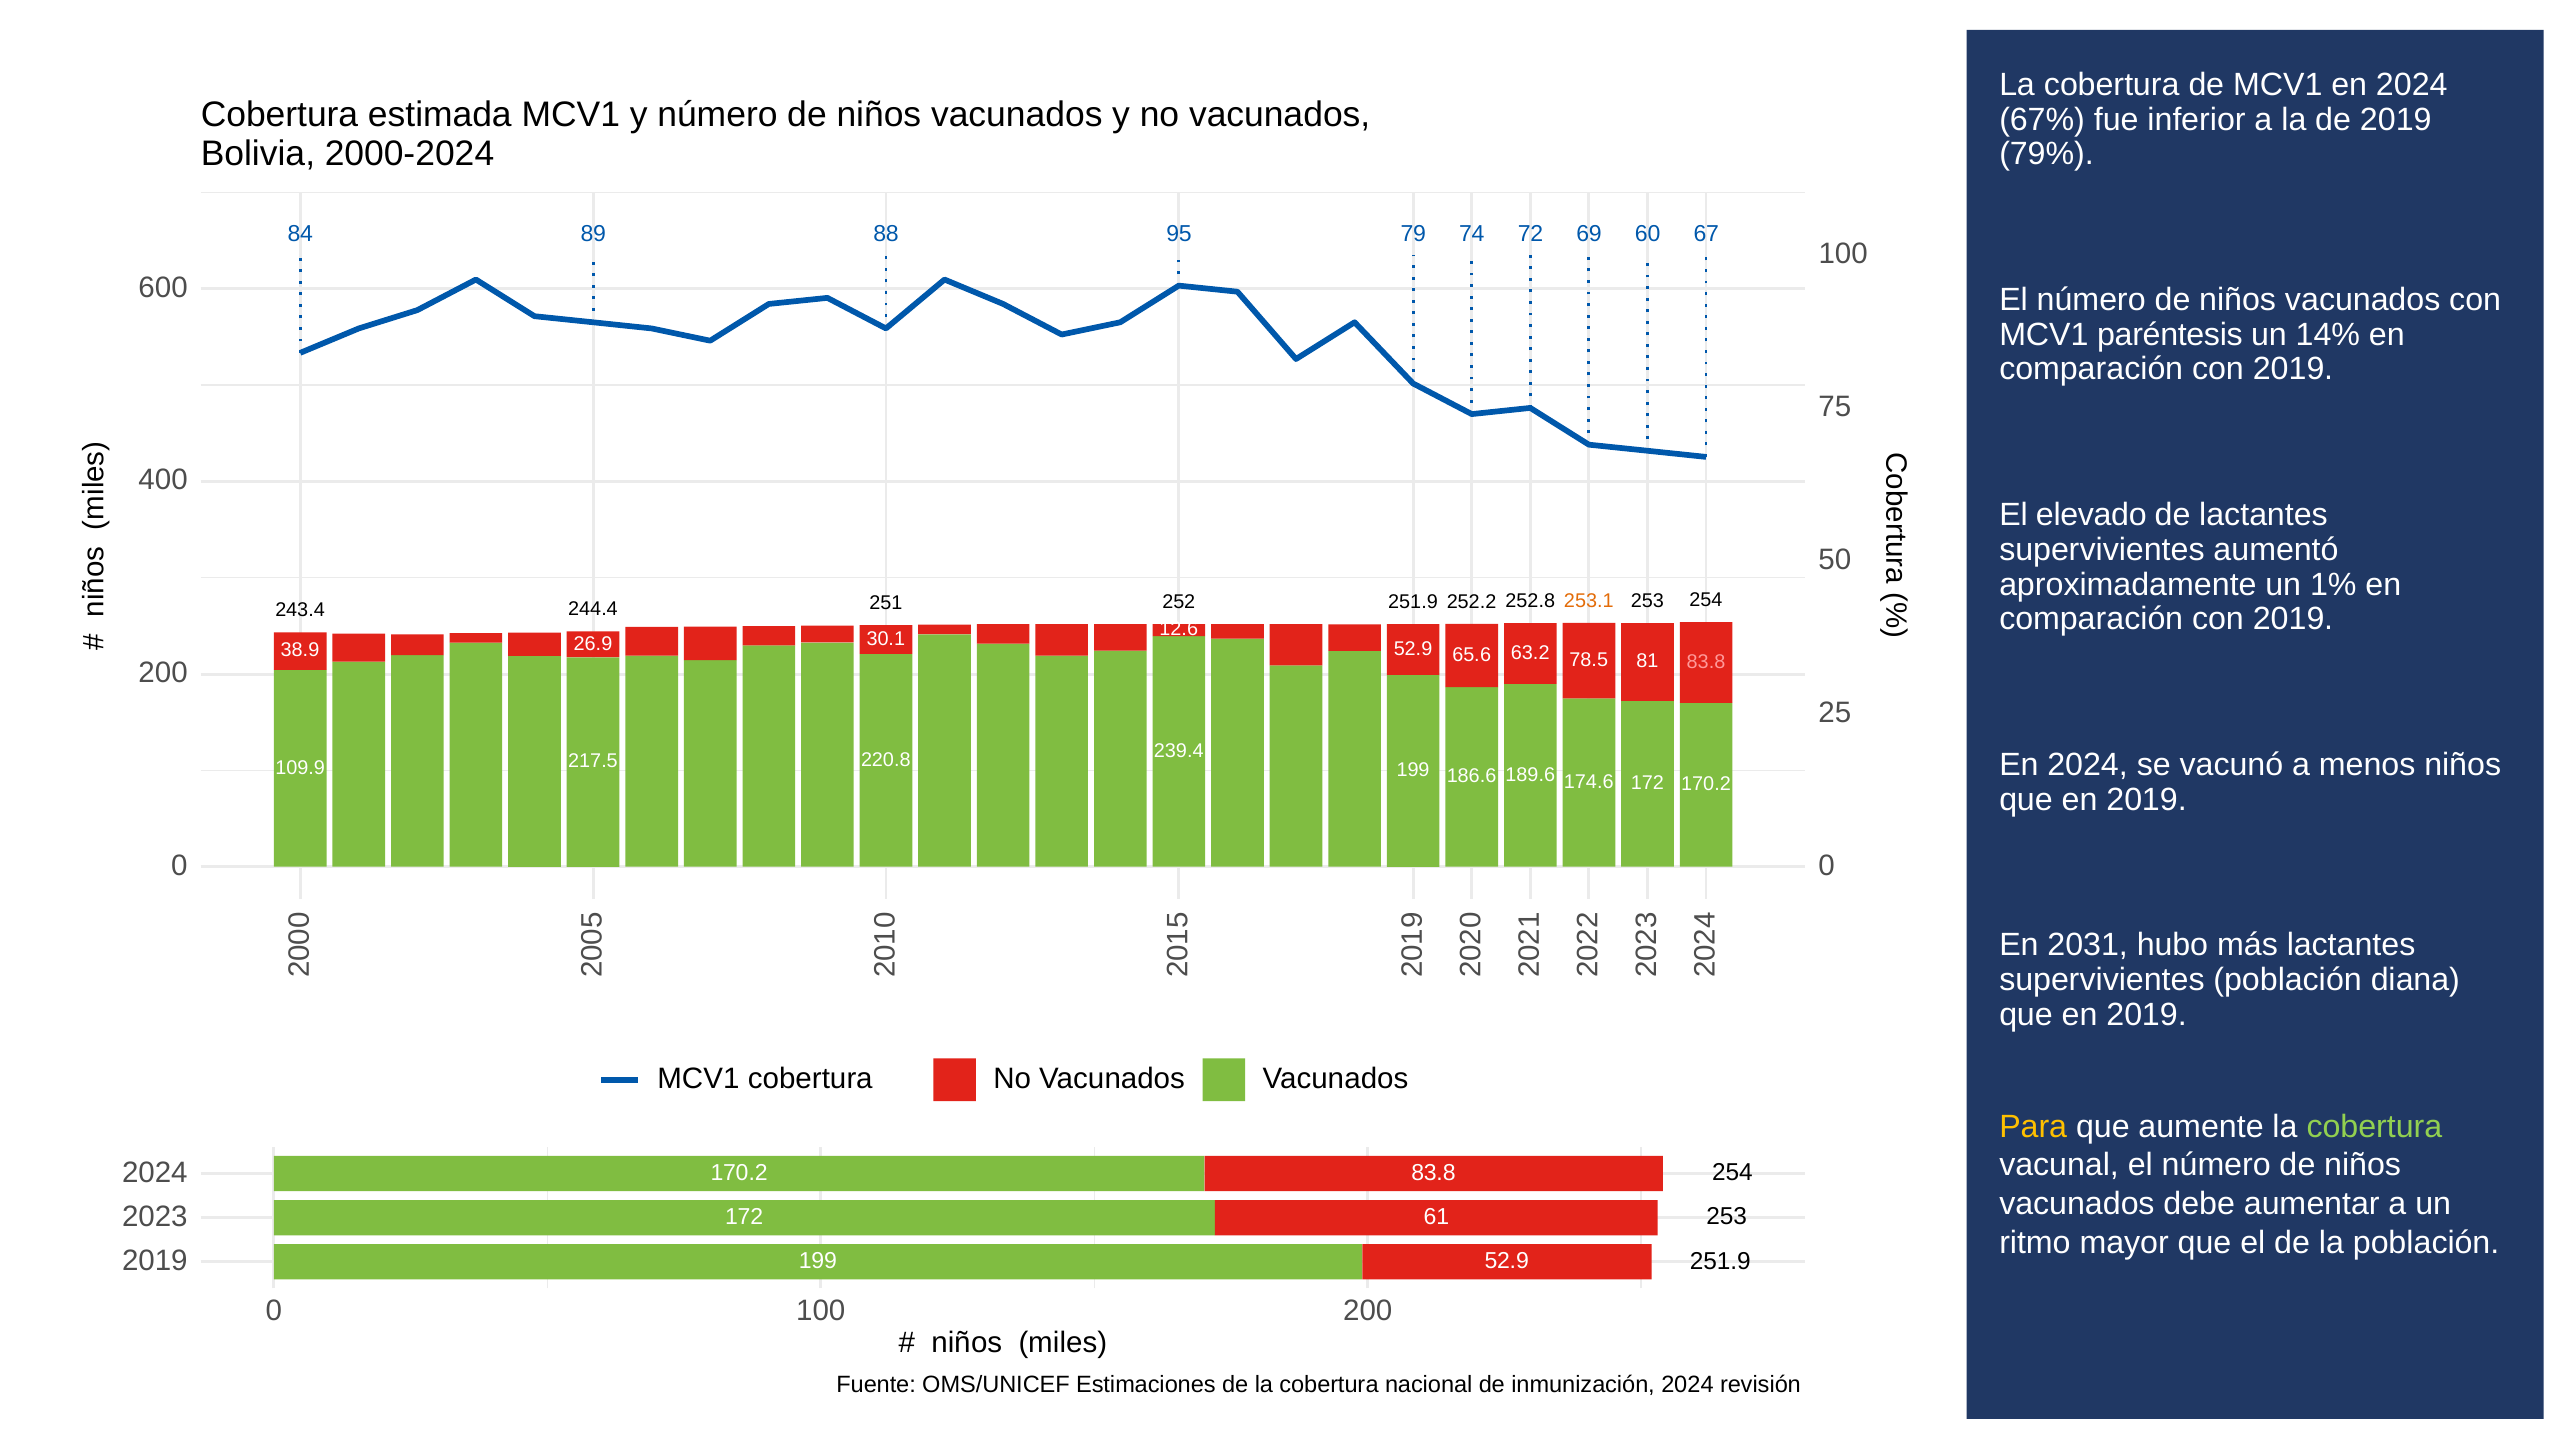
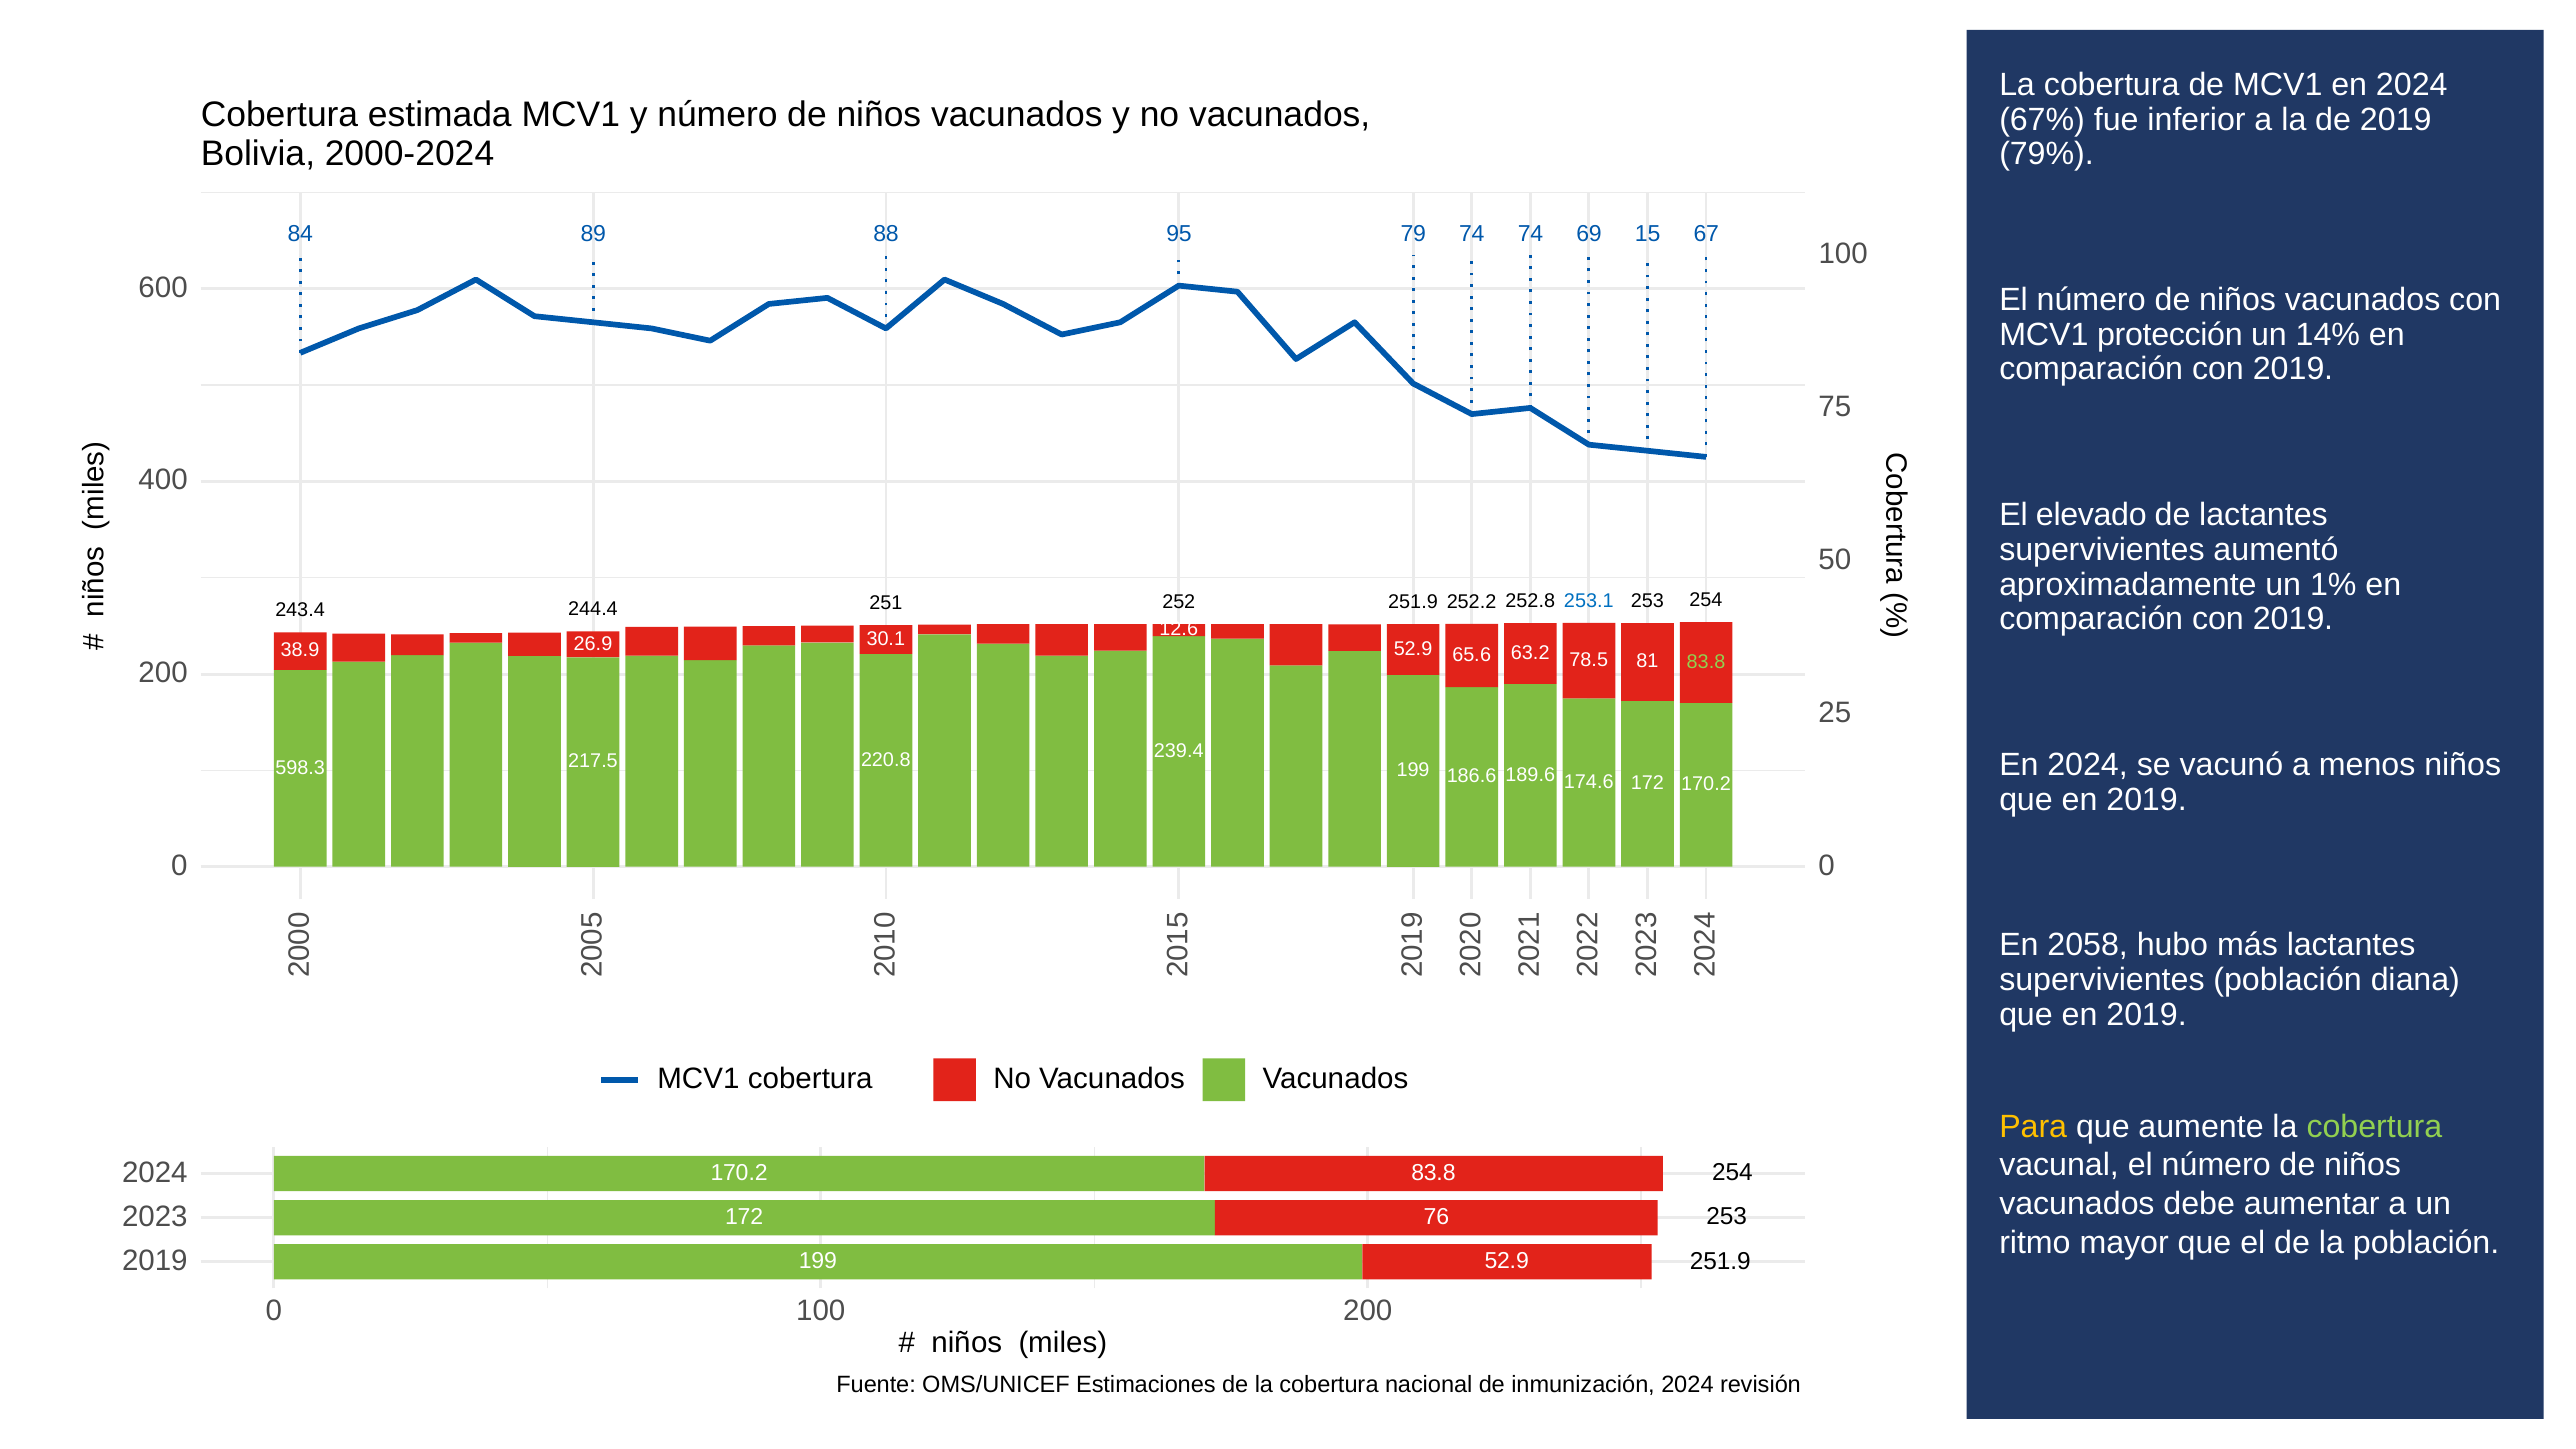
74 72: 72 -> 74
60: 60 -> 15
paréntesis: paréntesis -> protección
253.1 colour: orange -> blue
83.8 at (1706, 662) colour: pink -> light green
109.9: 109.9 -> 598.3
2031: 2031 -> 2058
61: 61 -> 76
